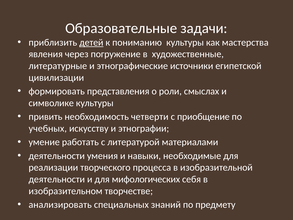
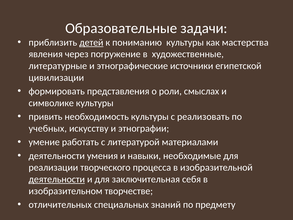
необходимость четверти: четверти -> культуры
приобщение: приобщение -> реализовать
деятельности at (57, 179) underline: none -> present
мифологических: мифологических -> заключительная
анализировать: анализировать -> отличительных
